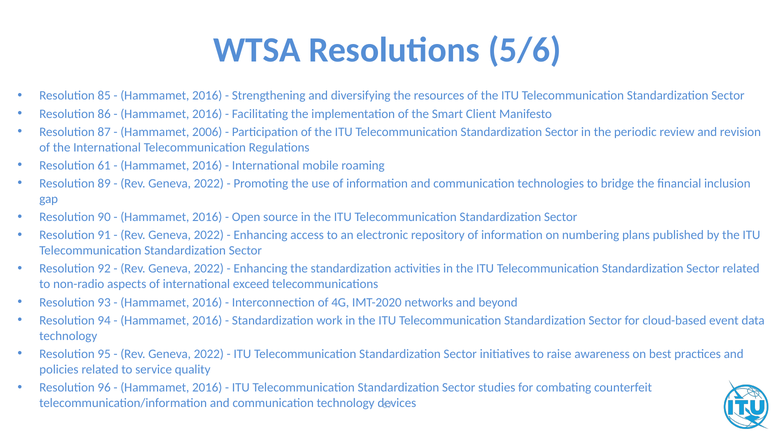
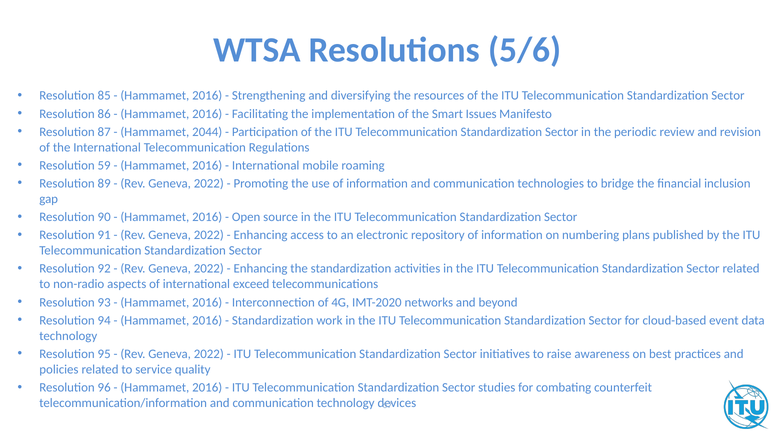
Client: Client -> Issues
2006: 2006 -> 2044
61: 61 -> 59
